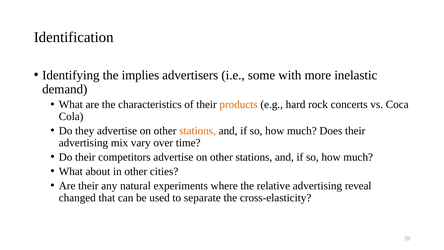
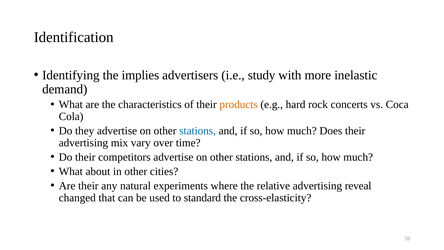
some: some -> study
stations at (198, 131) colour: orange -> blue
separate: separate -> standard
